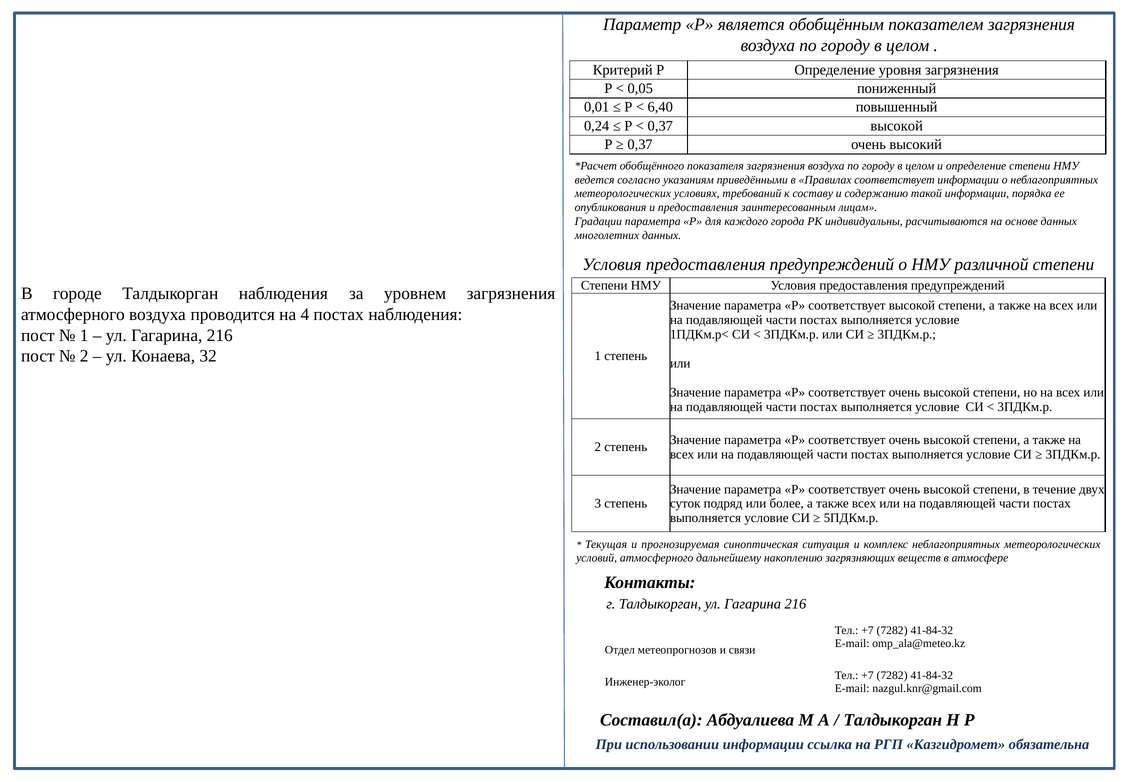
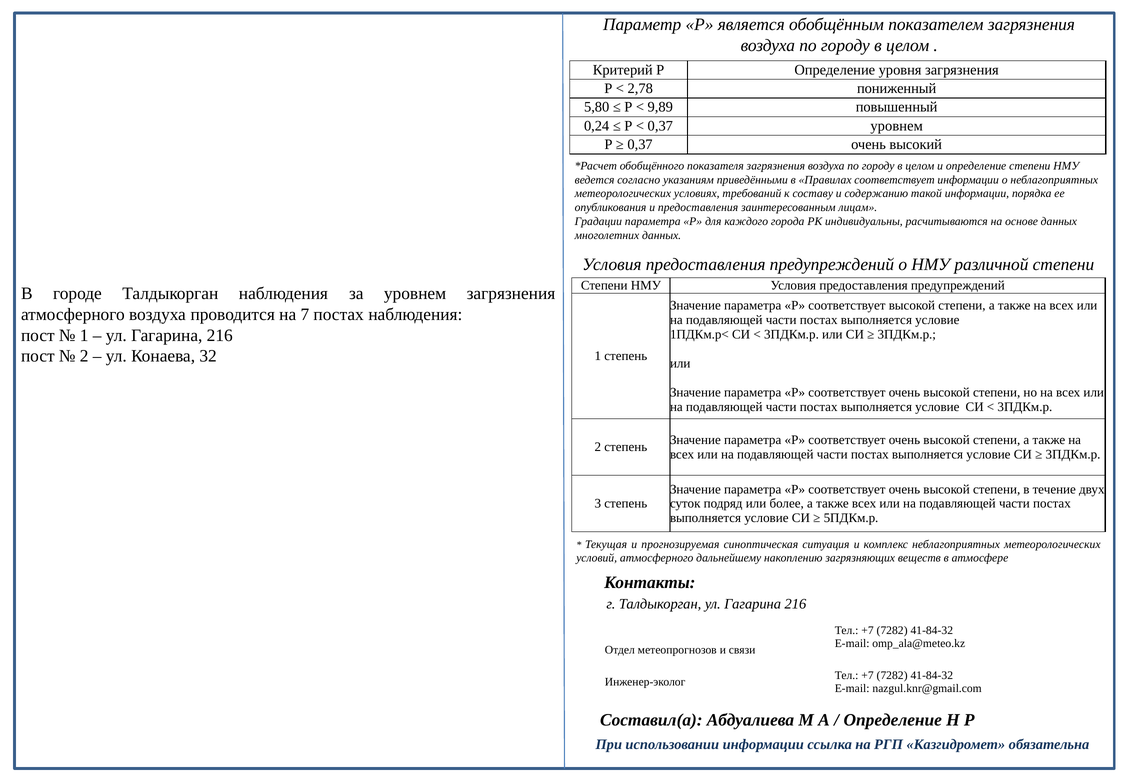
0,05: 0,05 -> 2,78
0,01: 0,01 -> 5,80
6,40: 6,40 -> 9,89
0,37 высокой: высокой -> уровнем
4: 4 -> 7
Талдыкорган at (893, 720): Талдыкорган -> Определение
